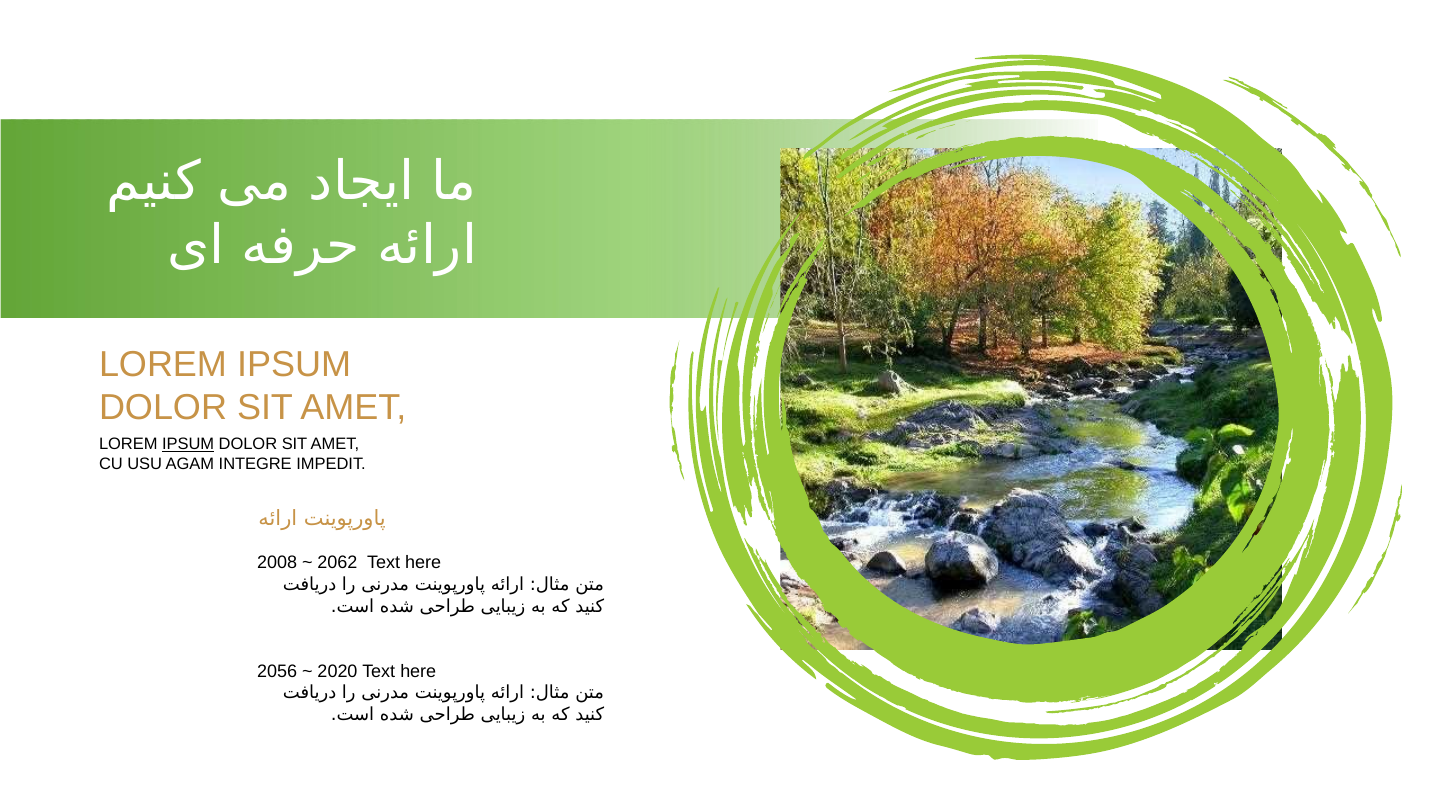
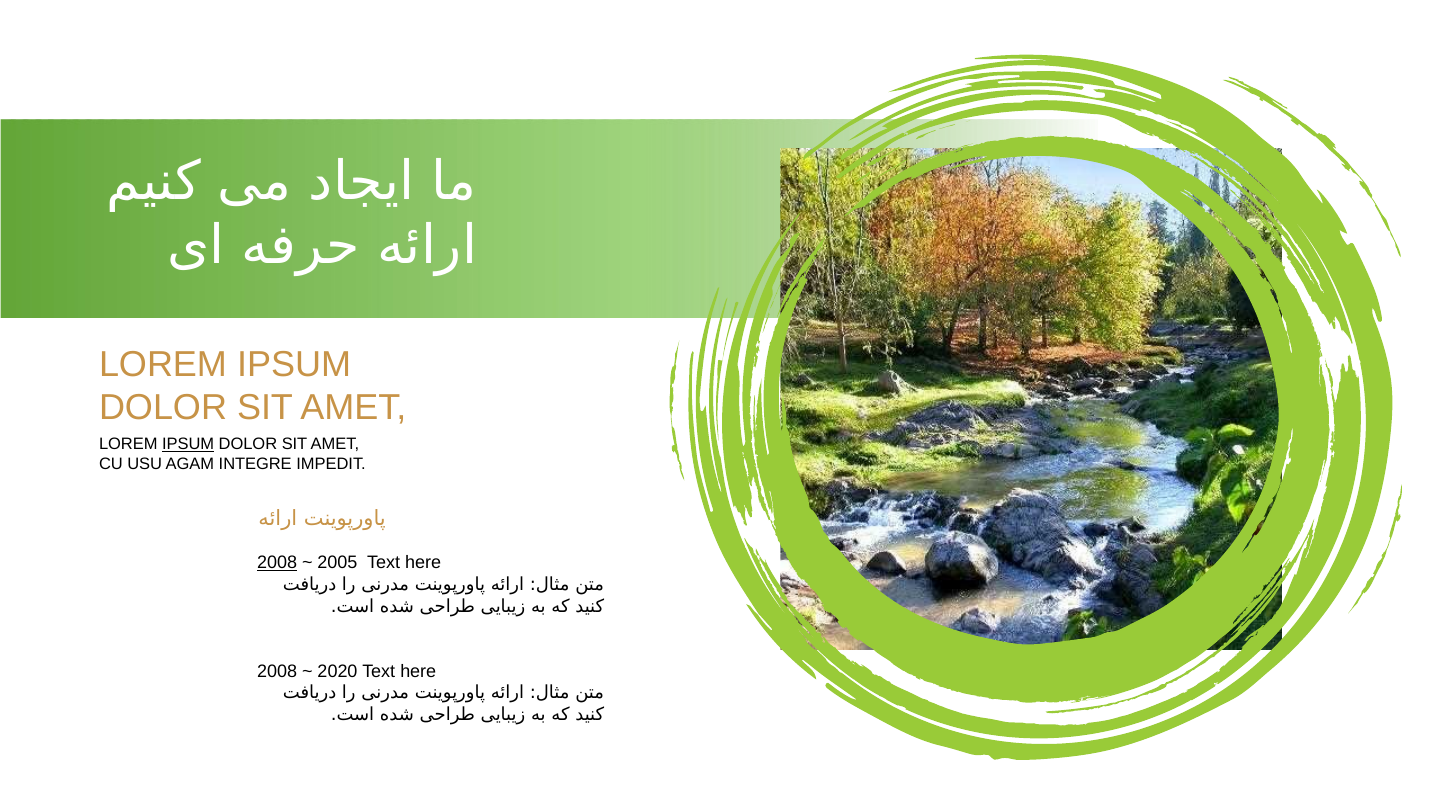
2008 at (277, 563) underline: none -> present
2062: 2062 -> 2005
2056 at (277, 671): 2056 -> 2008
